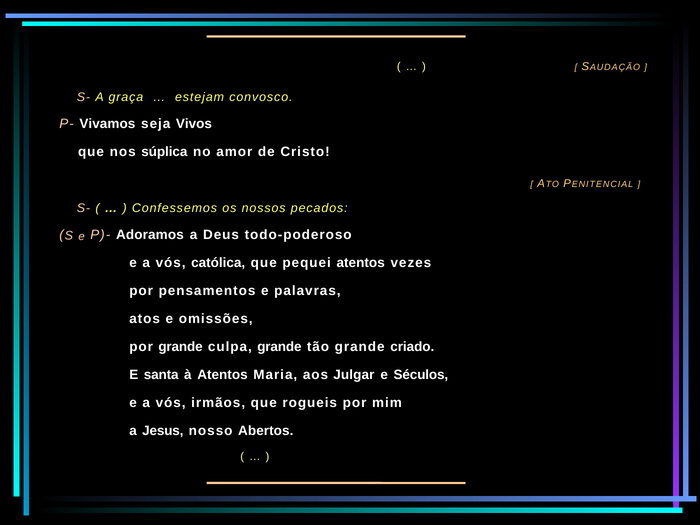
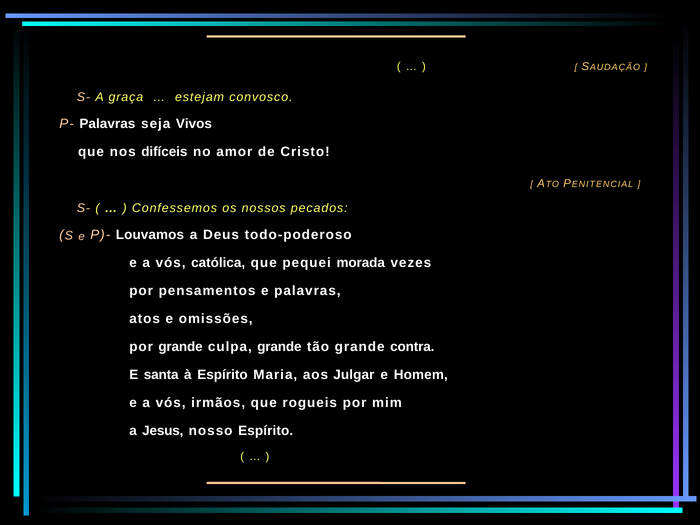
P- Vivamos: Vivamos -> Palavras
súplica: súplica -> difíceis
Adoramos: Adoramos -> Louvamos
pequei atentos: atentos -> morada
criado: criado -> contra
à Atentos: Atentos -> Espírito
Séculos: Séculos -> Homem
nosso Abertos: Abertos -> Espírito
